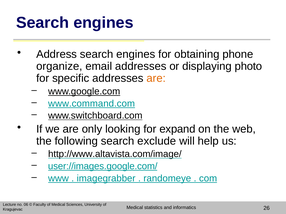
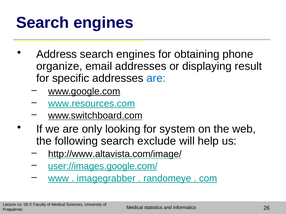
photo: photo -> result
are at (156, 78) colour: orange -> blue
www.command.com: www.command.com -> www.resources.com
expand: expand -> system
